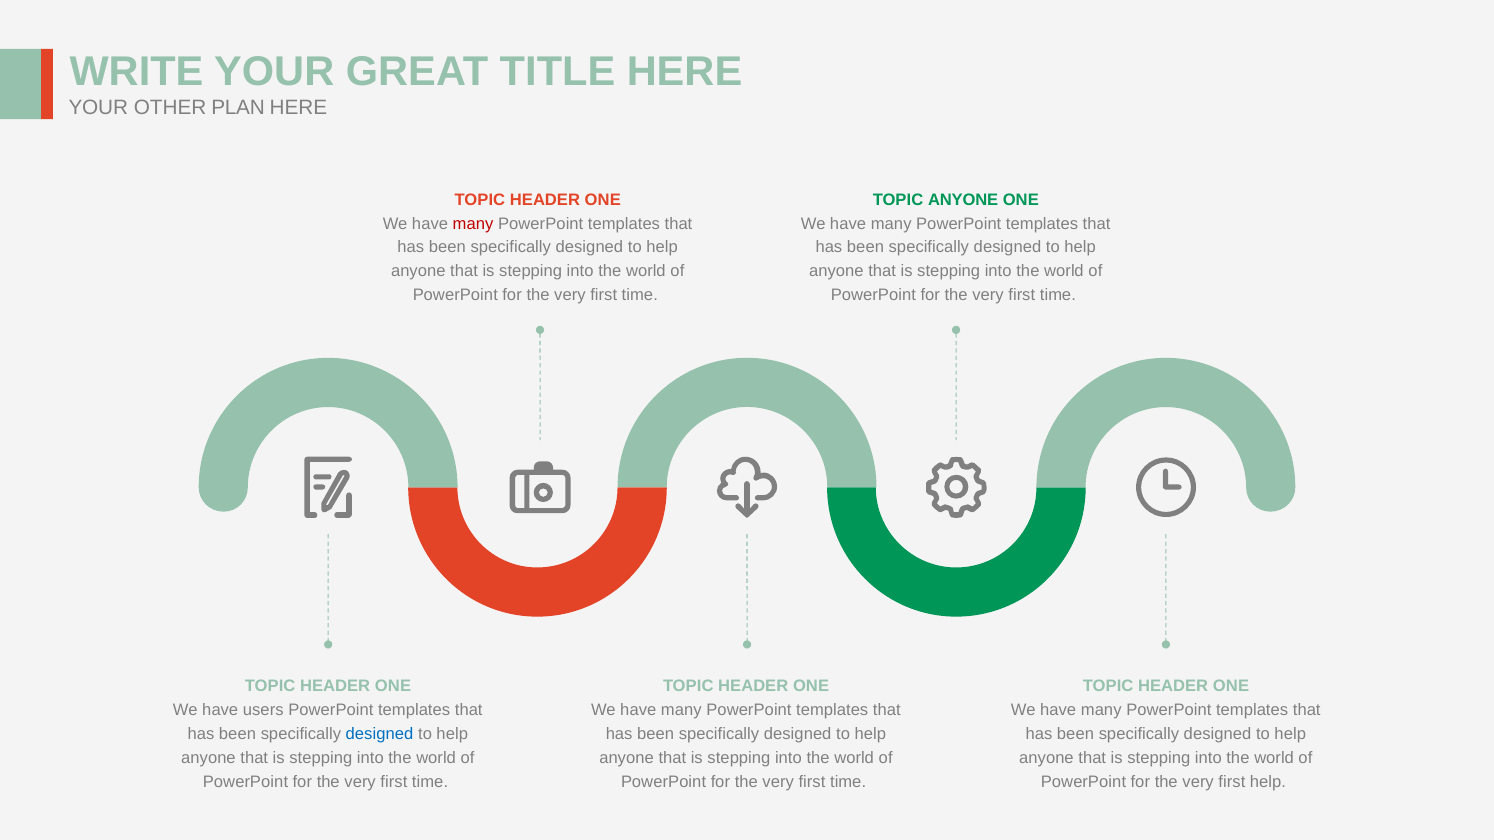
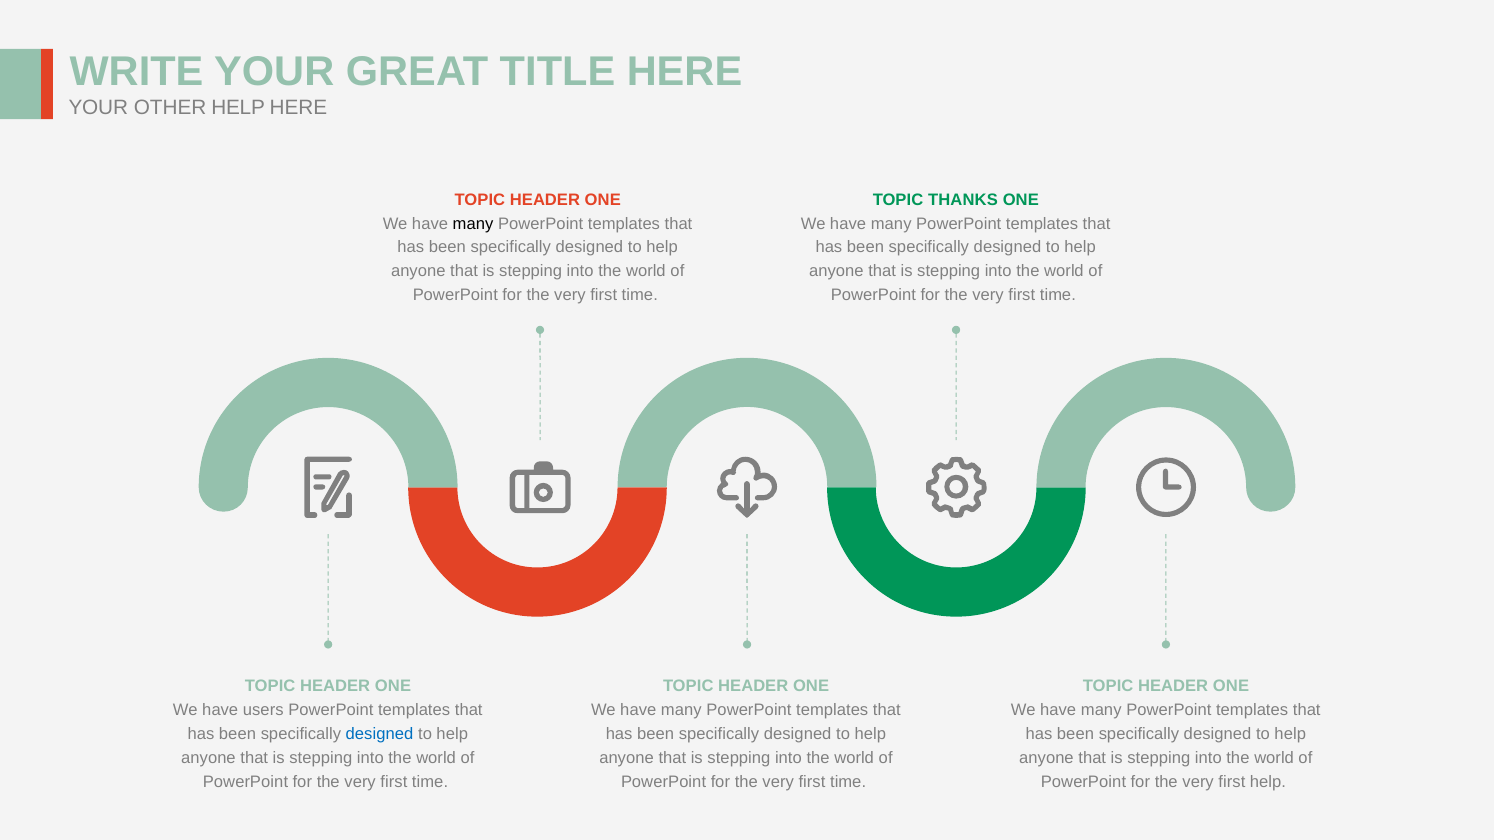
OTHER PLAN: PLAN -> HELP
TOPIC ANYONE: ANYONE -> THANKS
many at (473, 224) colour: red -> black
